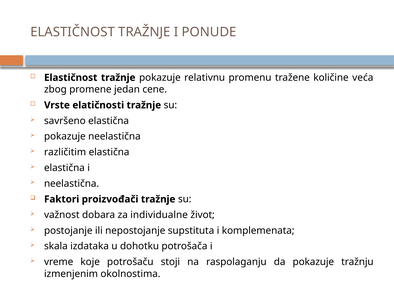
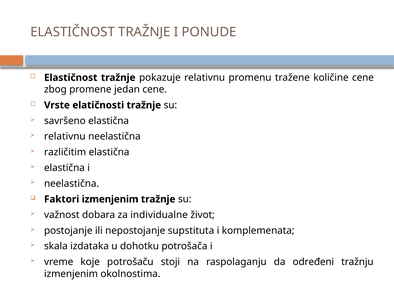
količine veća: veća -> cene
pokazuje at (65, 136): pokazuje -> relativnu
Faktori proizvođači: proizvođači -> izmenjenim
da pokazuje: pokazuje -> određeni
